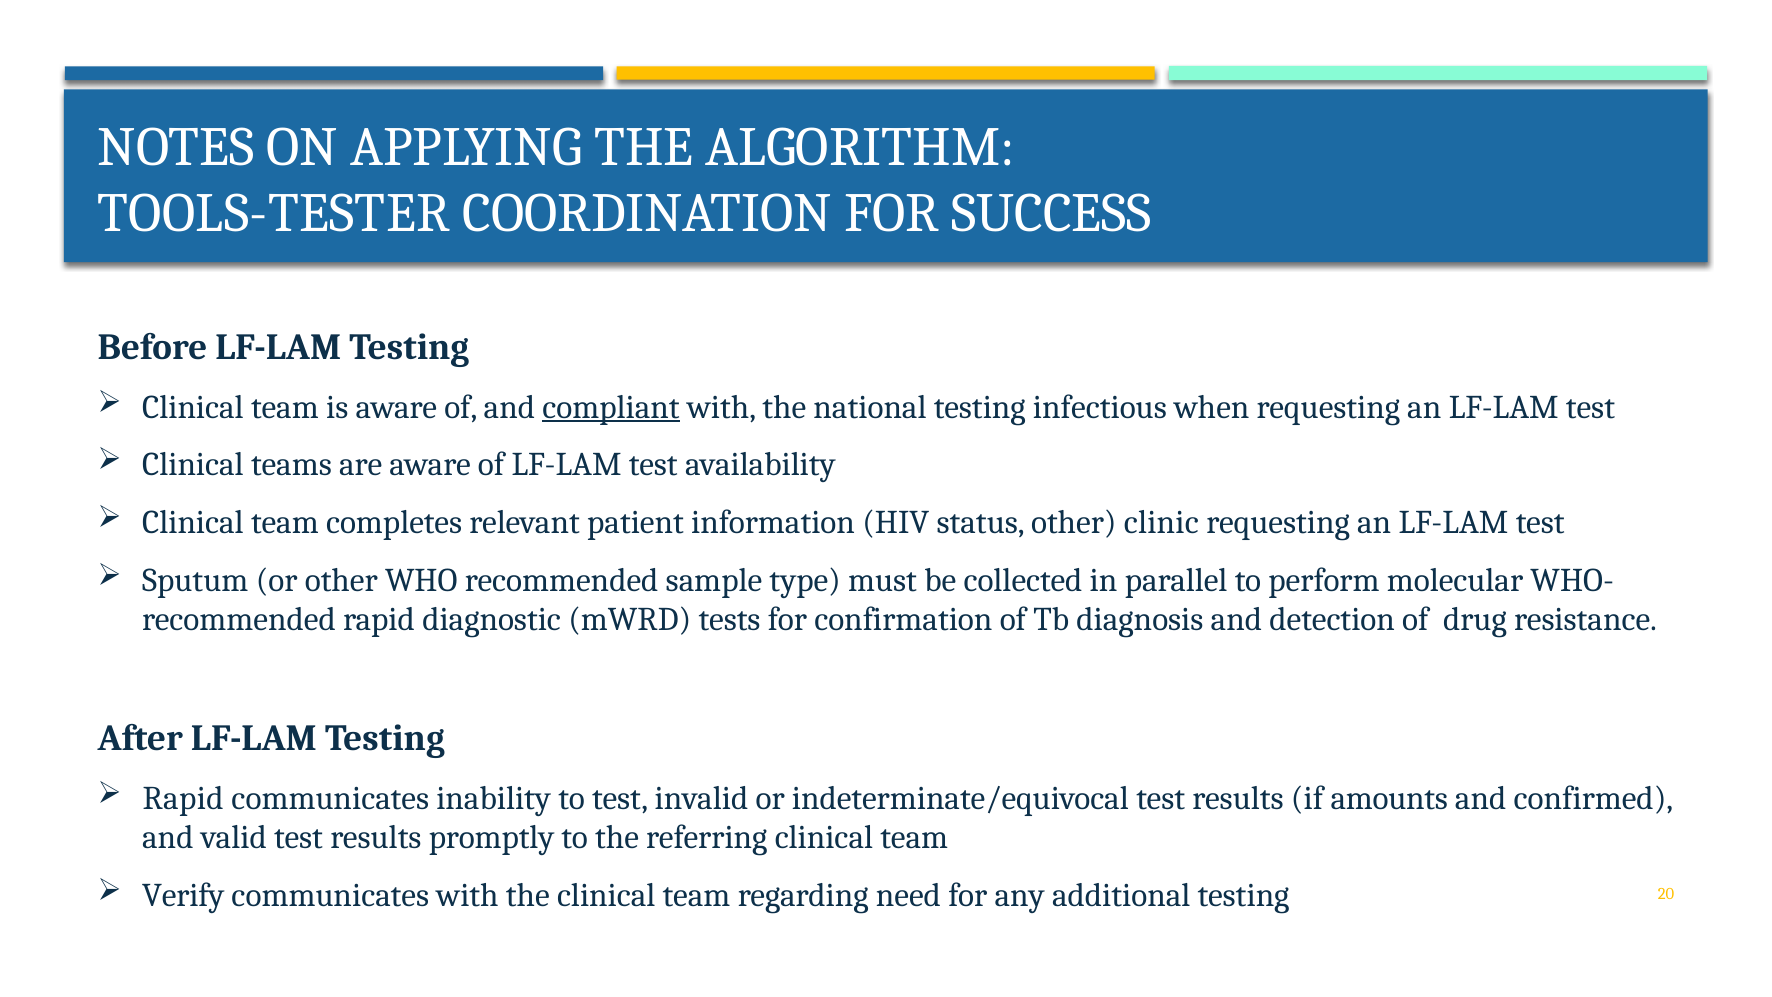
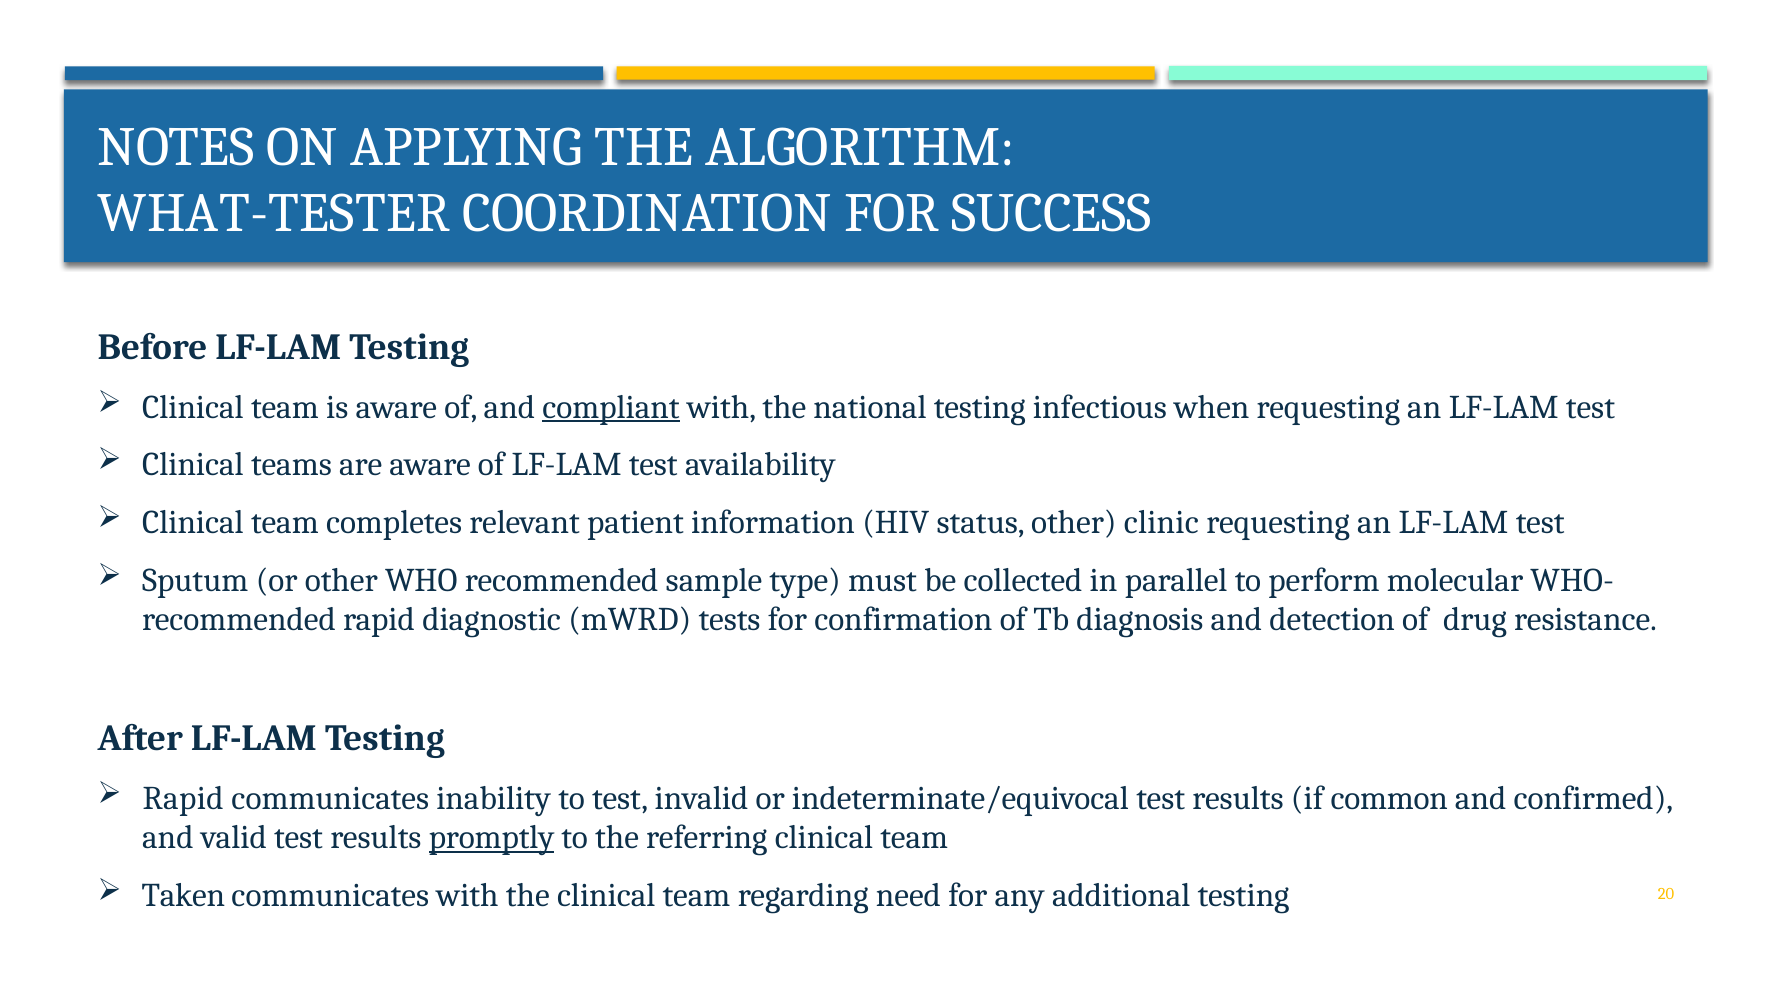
TOOLS-TESTER: TOOLS-TESTER -> WHAT-TESTER
amounts: amounts -> common
promptly underline: none -> present
Verify: Verify -> Taken
